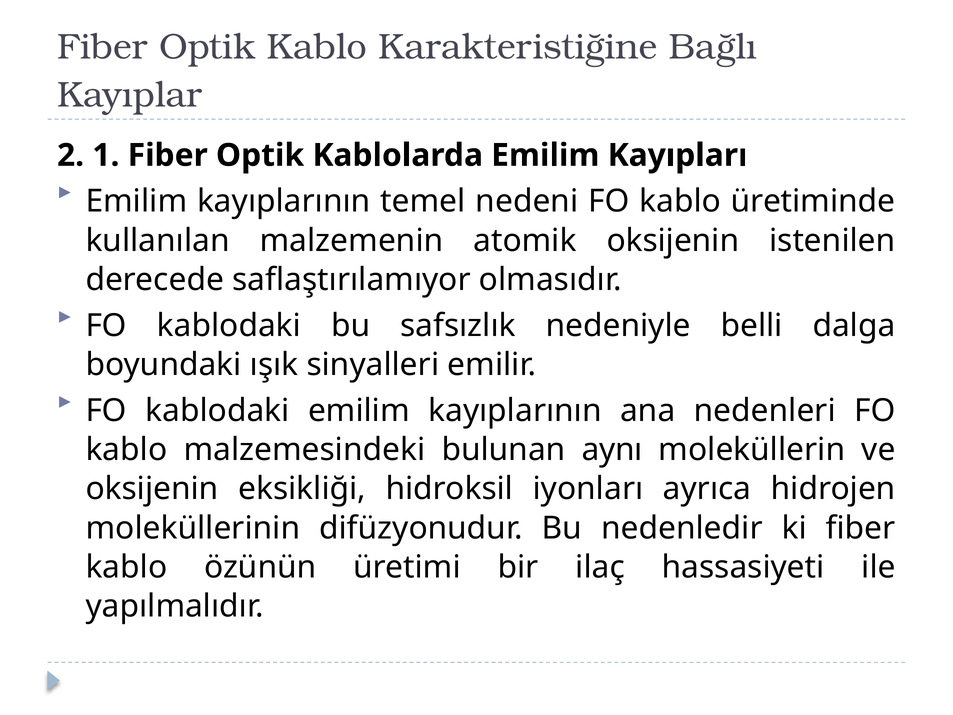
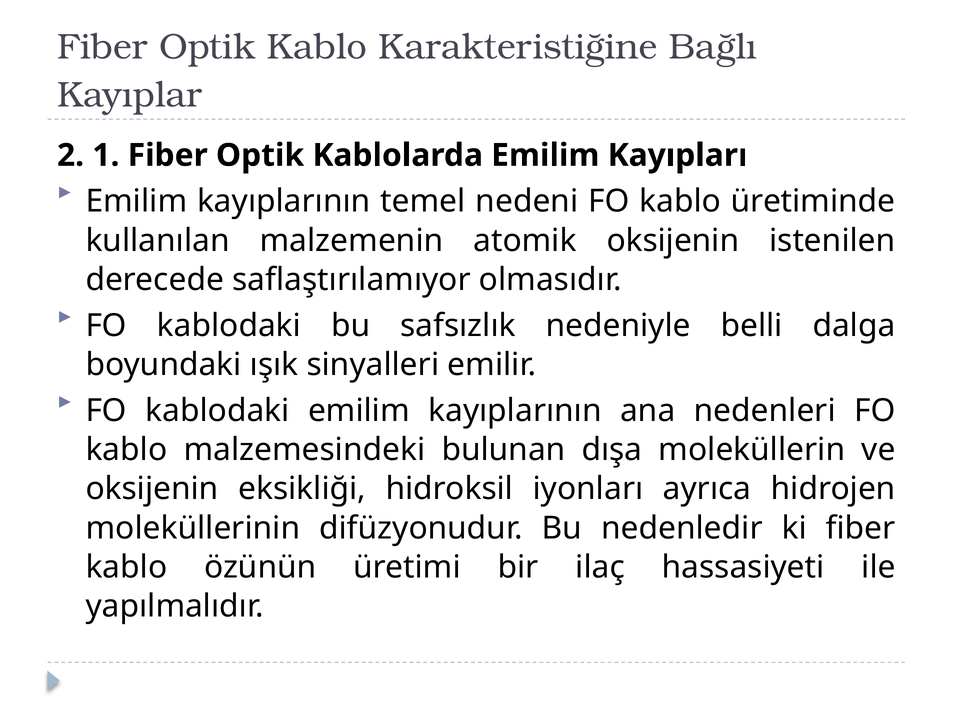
aynı: aynı -> dışa
